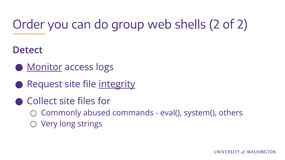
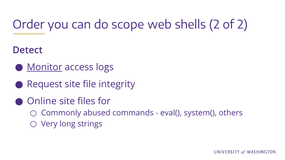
group: group -> scope
integrity underline: present -> none
Collect: Collect -> Online
